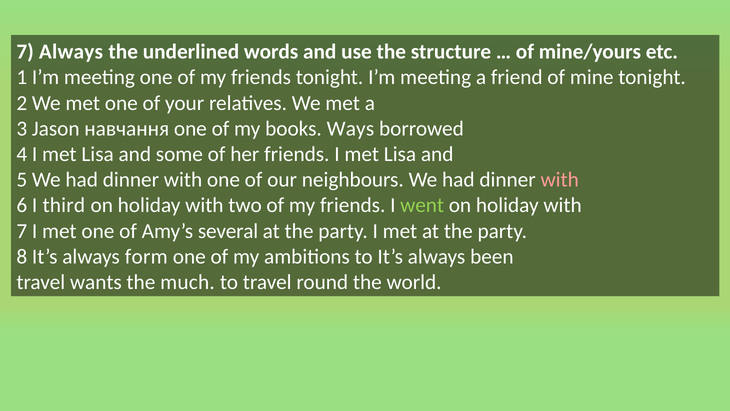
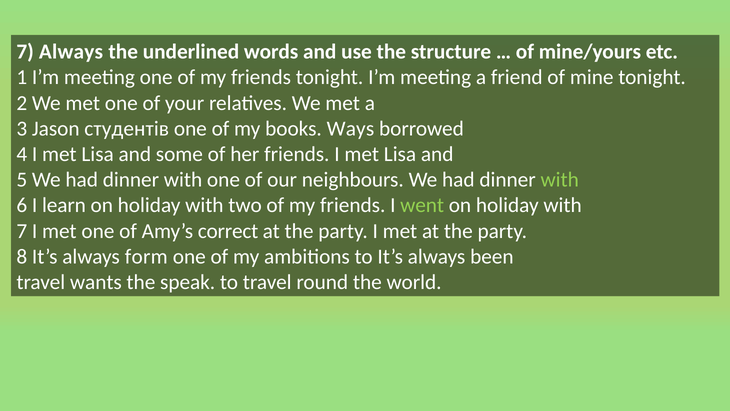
навчання: навчання -> студентів
with at (560, 180) colour: pink -> light green
third: third -> learn
several: several -> correct
much: much -> speak
